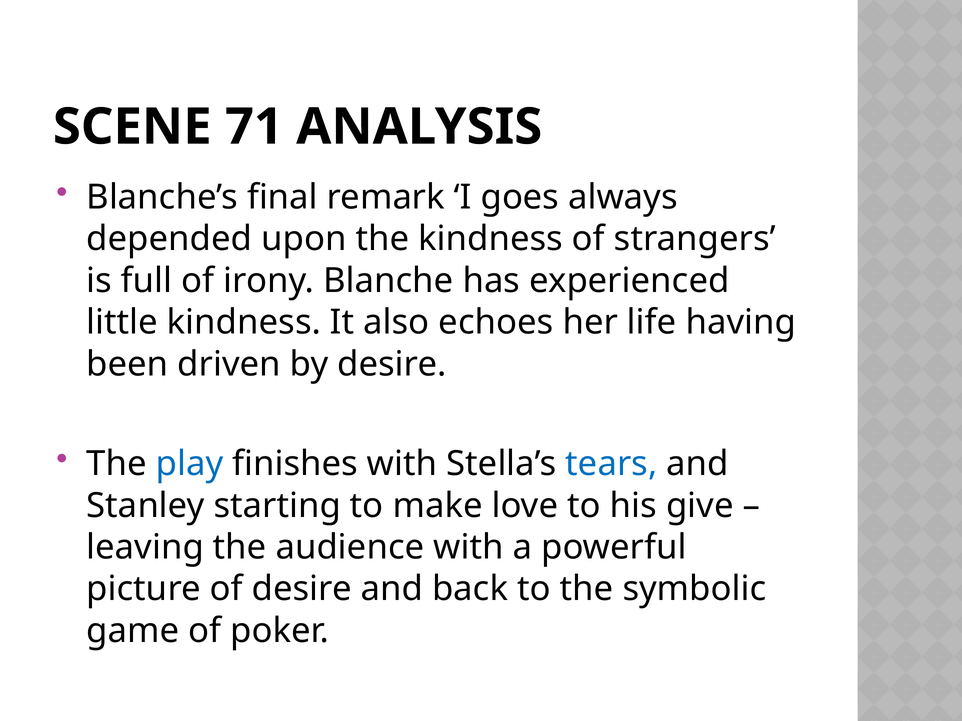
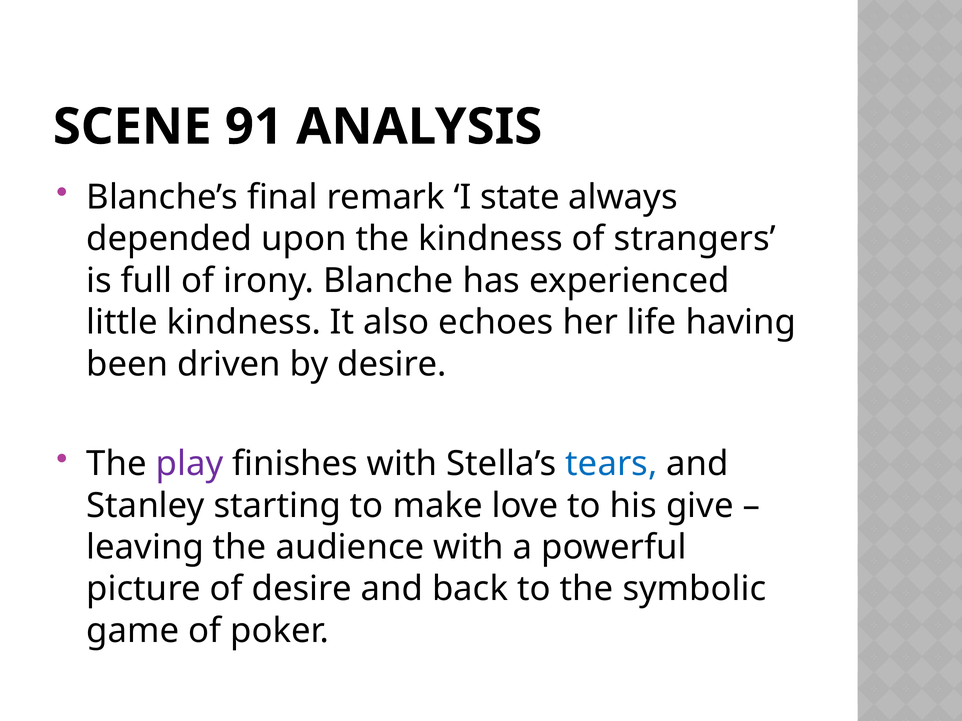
71: 71 -> 91
goes: goes -> state
play colour: blue -> purple
